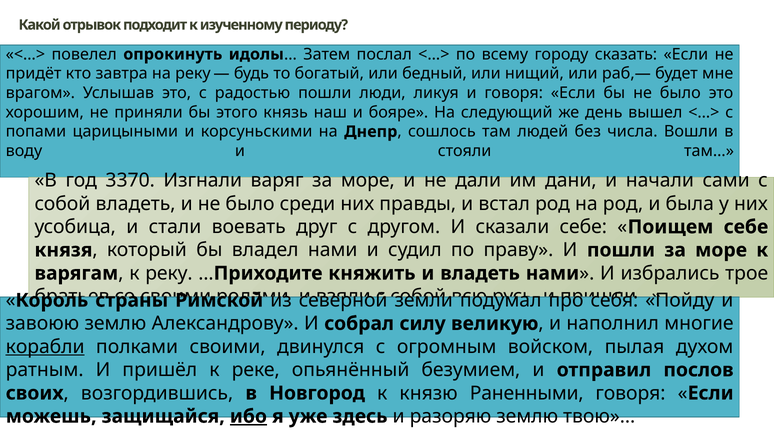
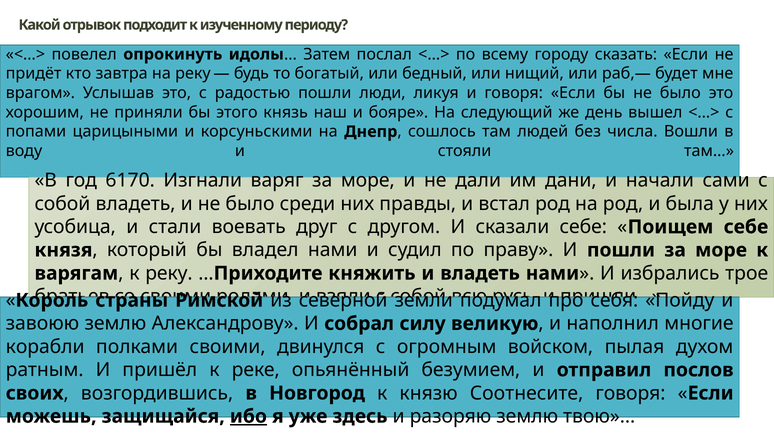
3370: 3370 -> 6170
корабли underline: present -> none
Раненными: Раненными -> Соотнесите
